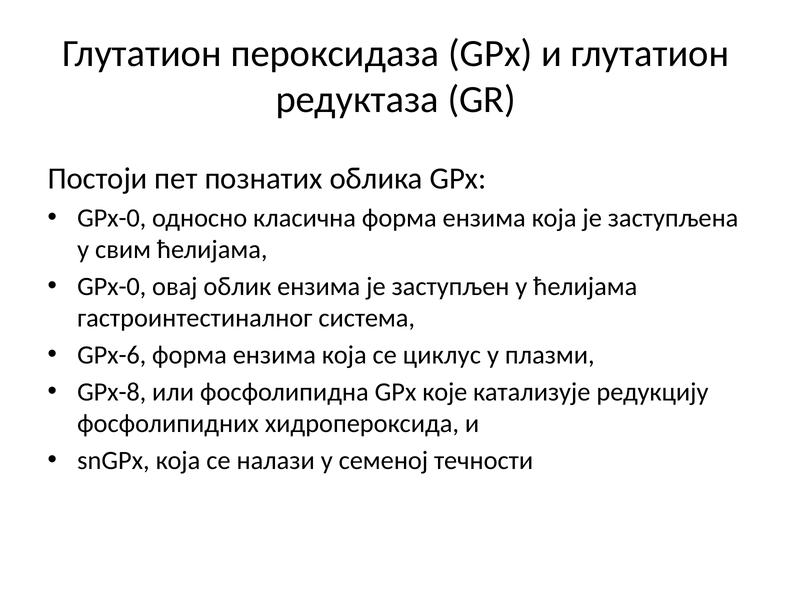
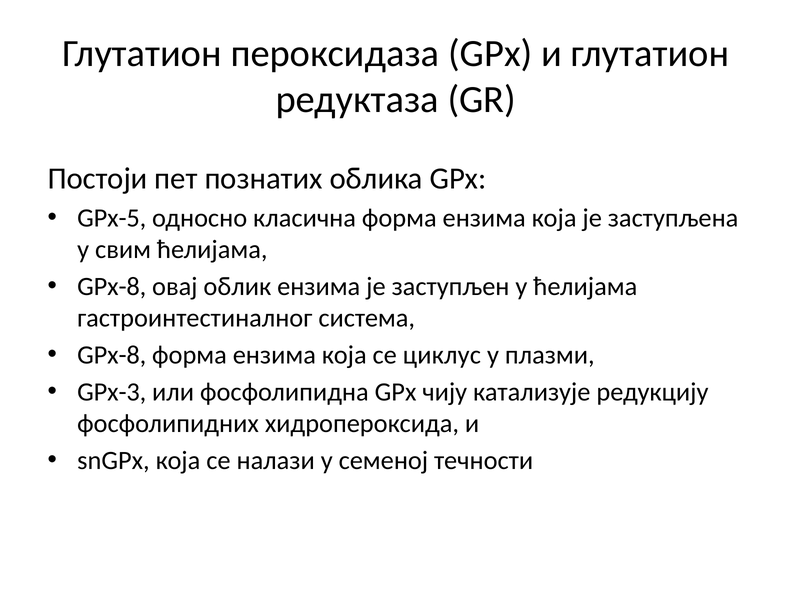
GPx-0 at (112, 218): GPx-0 -> GPx-5
GPx-0 at (112, 287): GPx-0 -> GPx-8
GPx-6 at (112, 355): GPx-6 -> GPx-8
GPx-8: GPx-8 -> GPx-3
које: које -> чију
